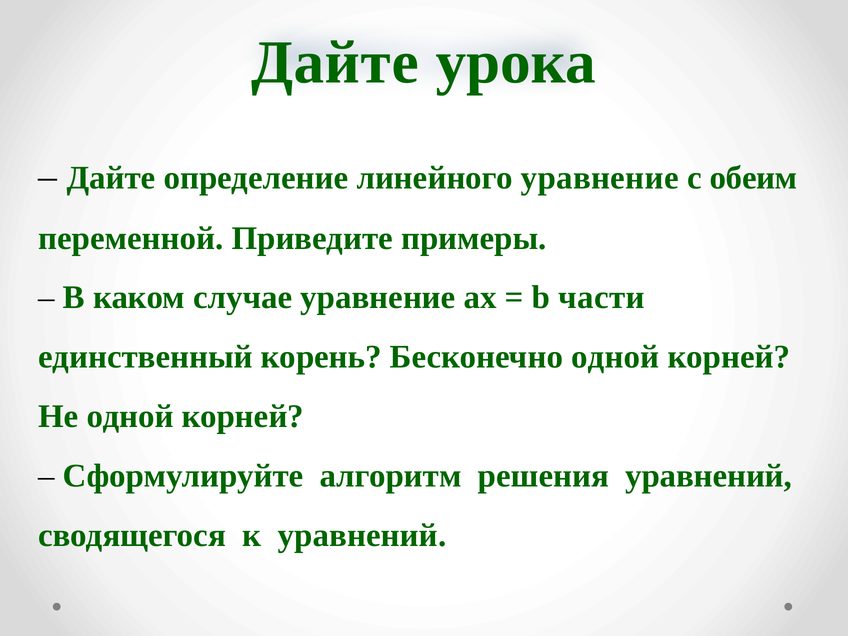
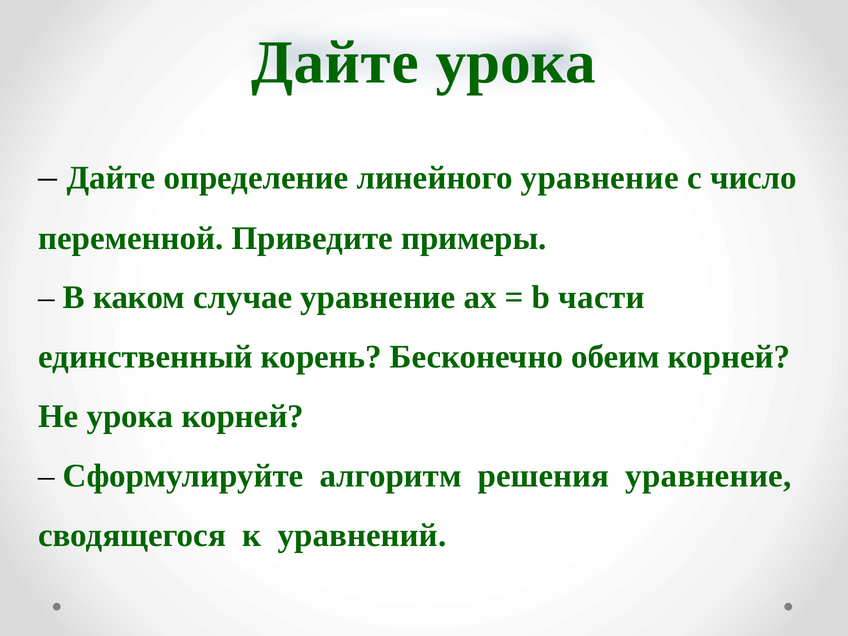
обеим: обеим -> число
Бесконечно одной: одной -> обеим
Не одной: одной -> урока
решения уравнений: уравнений -> уравнение
